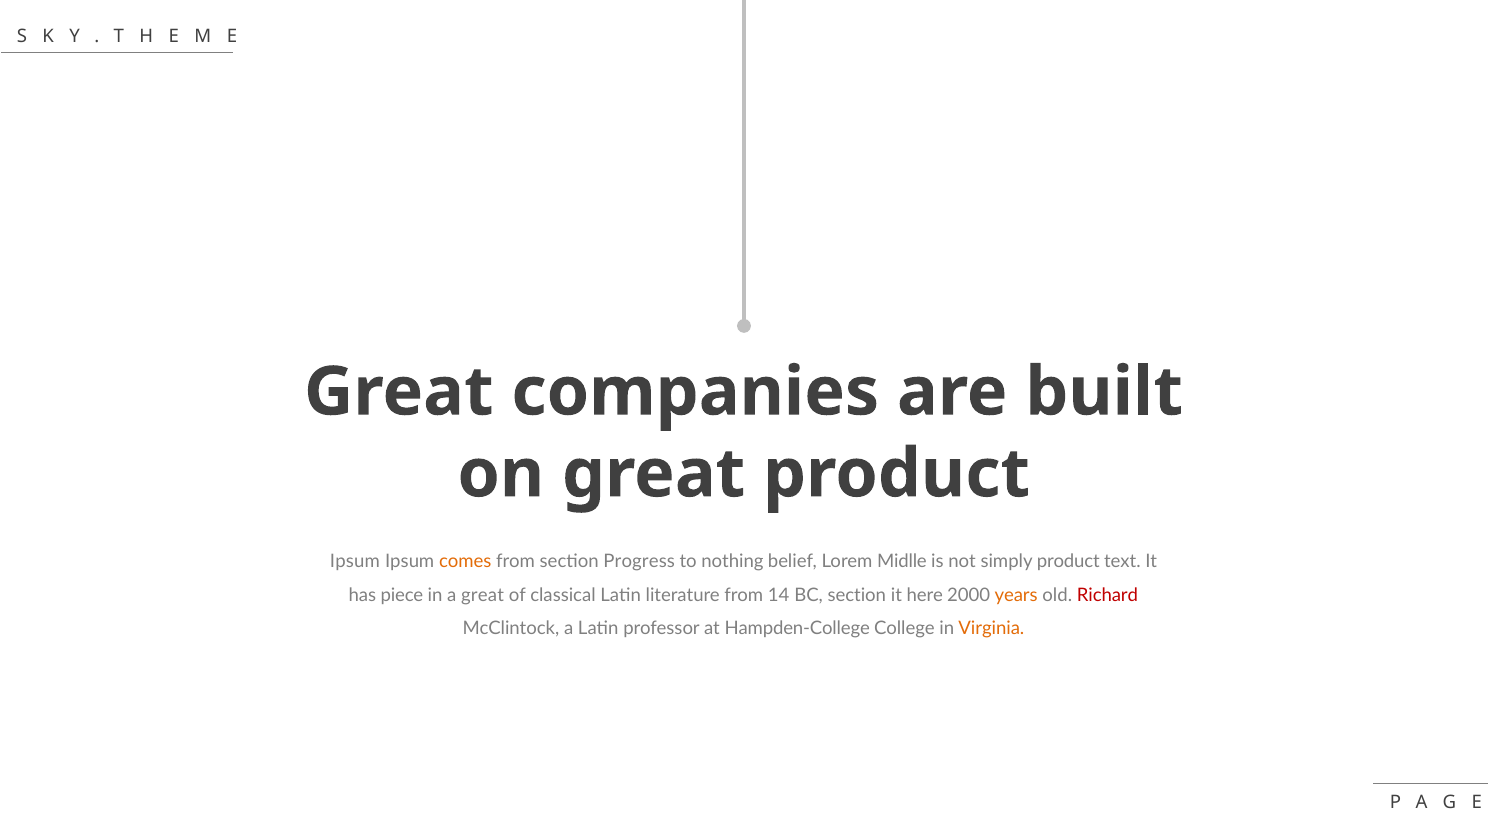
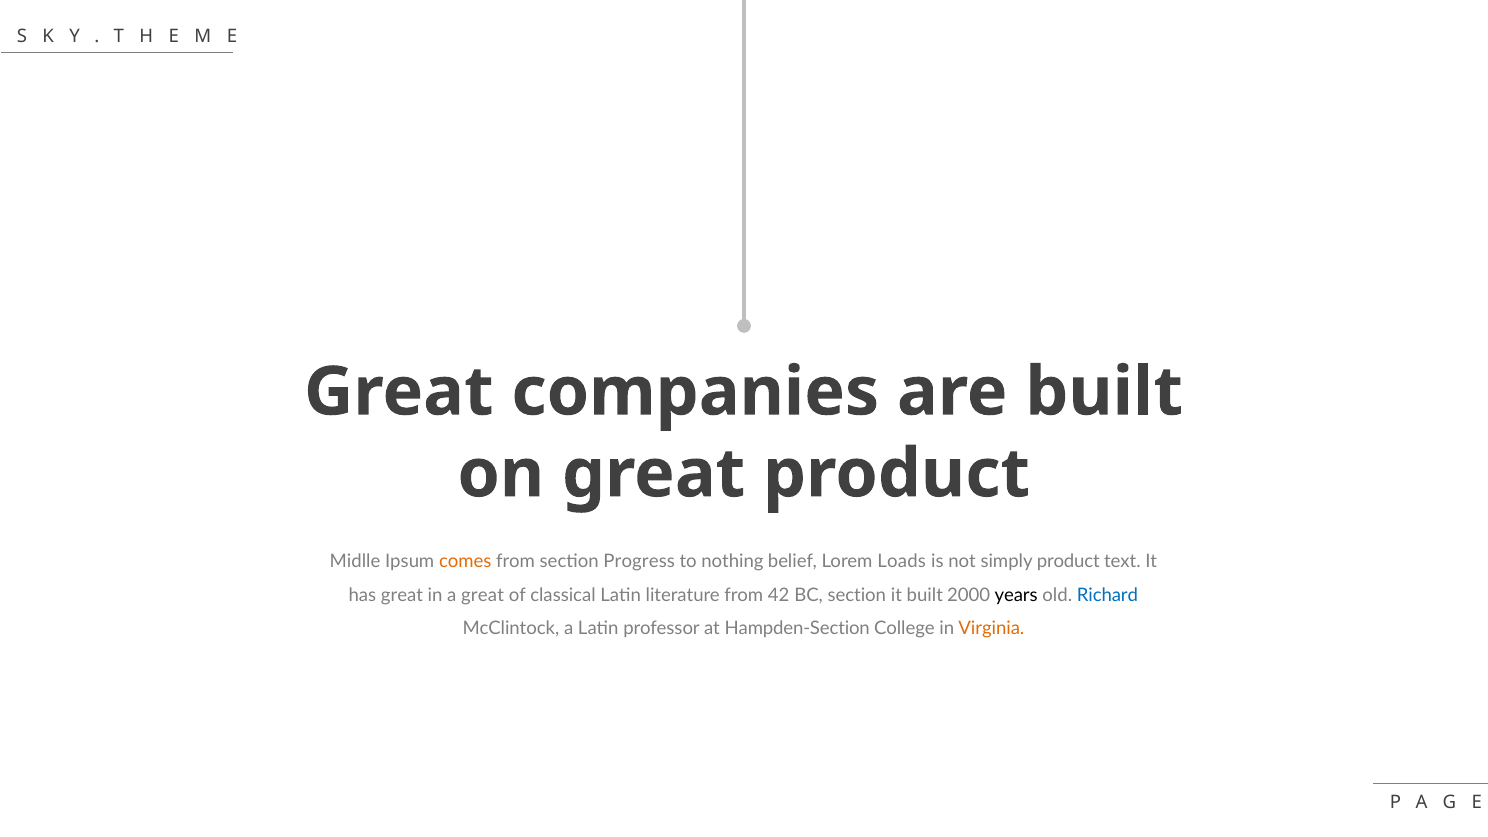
Ipsum at (355, 562): Ipsum -> Midlle
Midlle: Midlle -> Loads
has piece: piece -> great
14: 14 -> 42
it here: here -> built
years colour: orange -> black
Richard colour: red -> blue
Hampden-College: Hampden-College -> Hampden-Section
